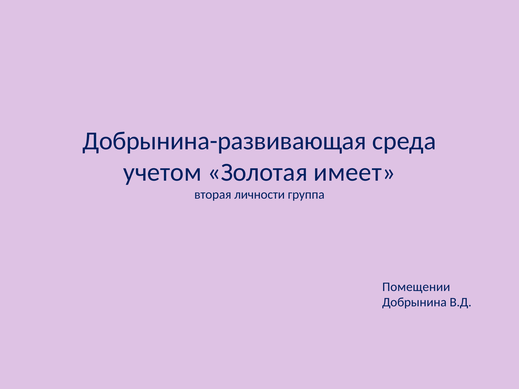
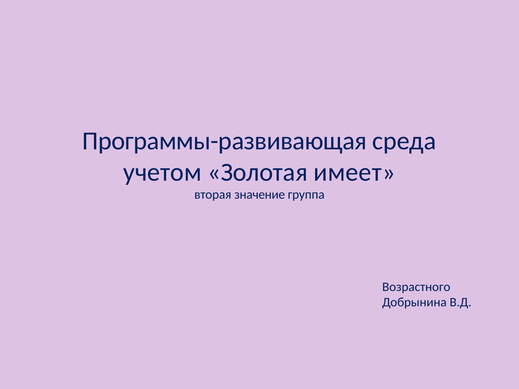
Добрынина-развивающая: Добрынина-развивающая -> Программы-развивающая
личности: личности -> значение
Помещении: Помещении -> Возрастного
